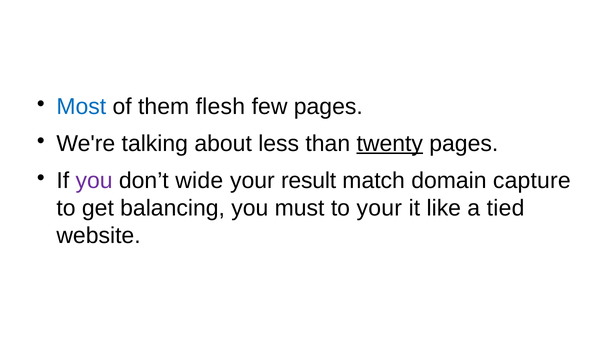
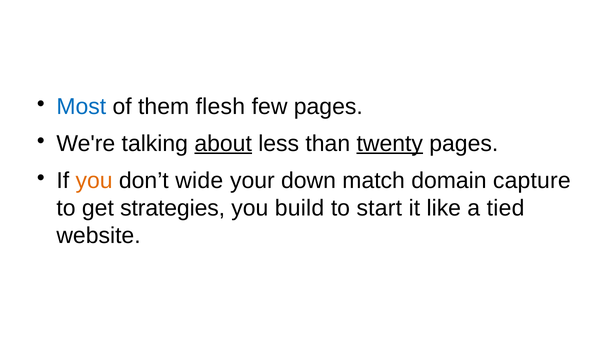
about underline: none -> present
you at (94, 181) colour: purple -> orange
result: result -> down
balancing: balancing -> strategies
must: must -> build
to your: your -> start
